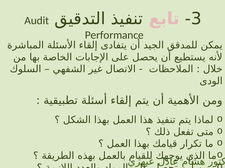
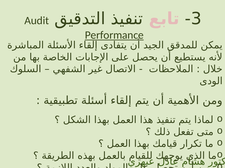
Performance underline: none -> present
